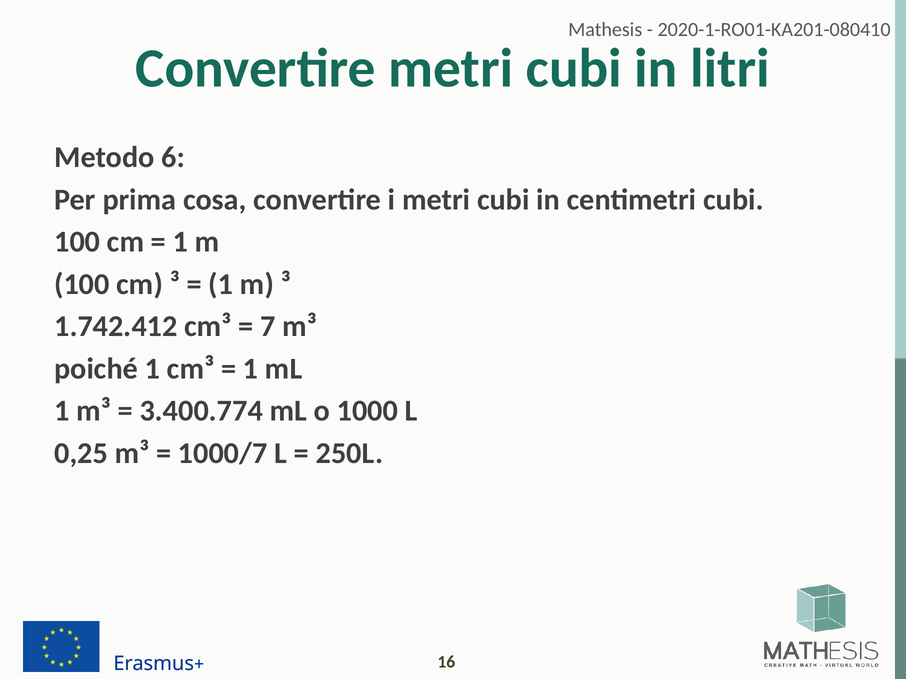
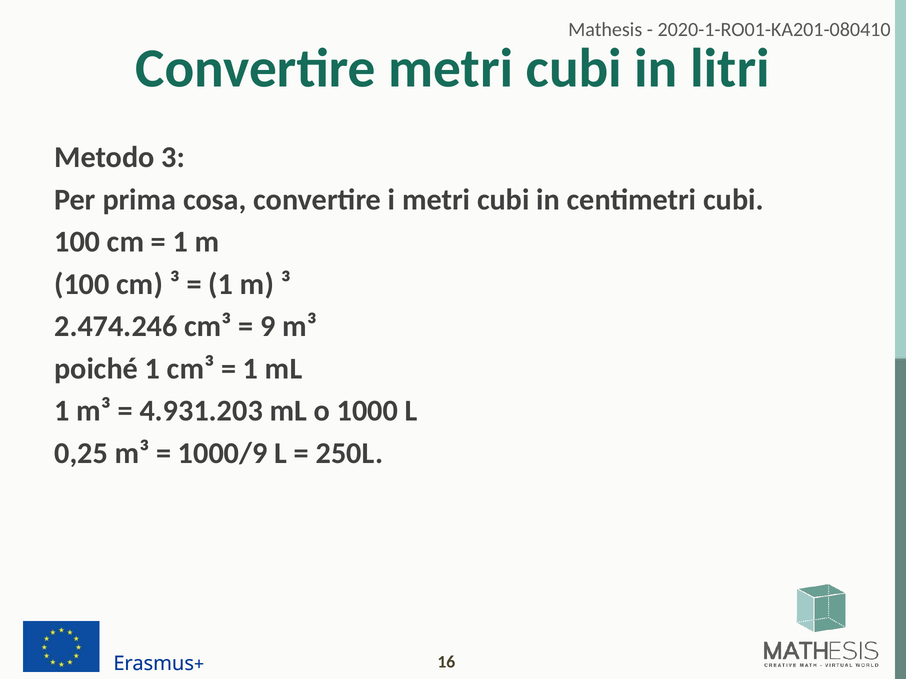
6: 6 -> 3
1.742.412: 1.742.412 -> 2.474.246
7: 7 -> 9
3.400.774: 3.400.774 -> 4.931.203
1000/7: 1000/7 -> 1000/9
